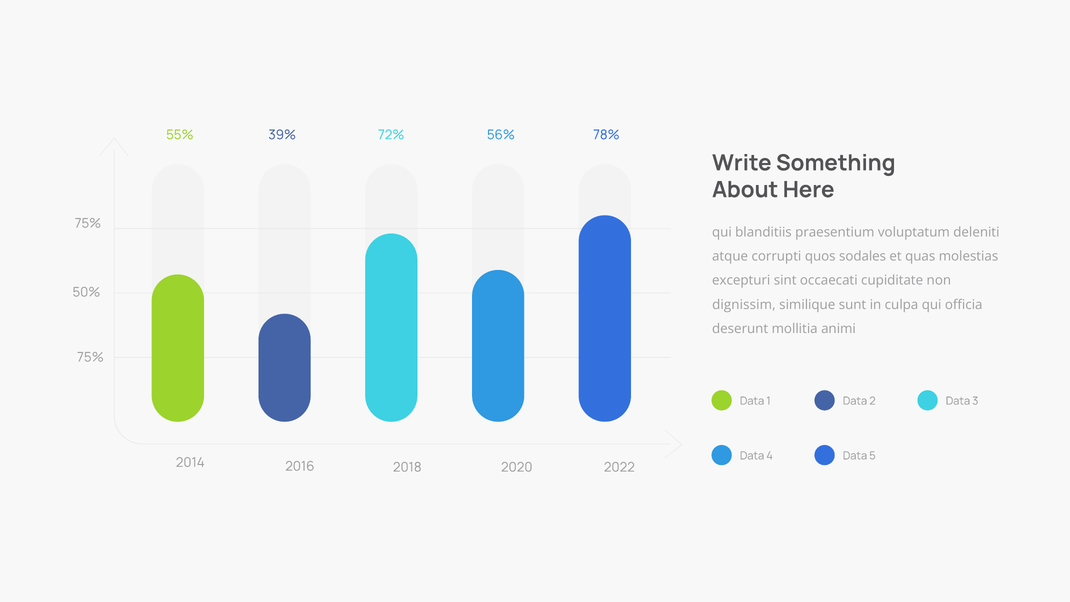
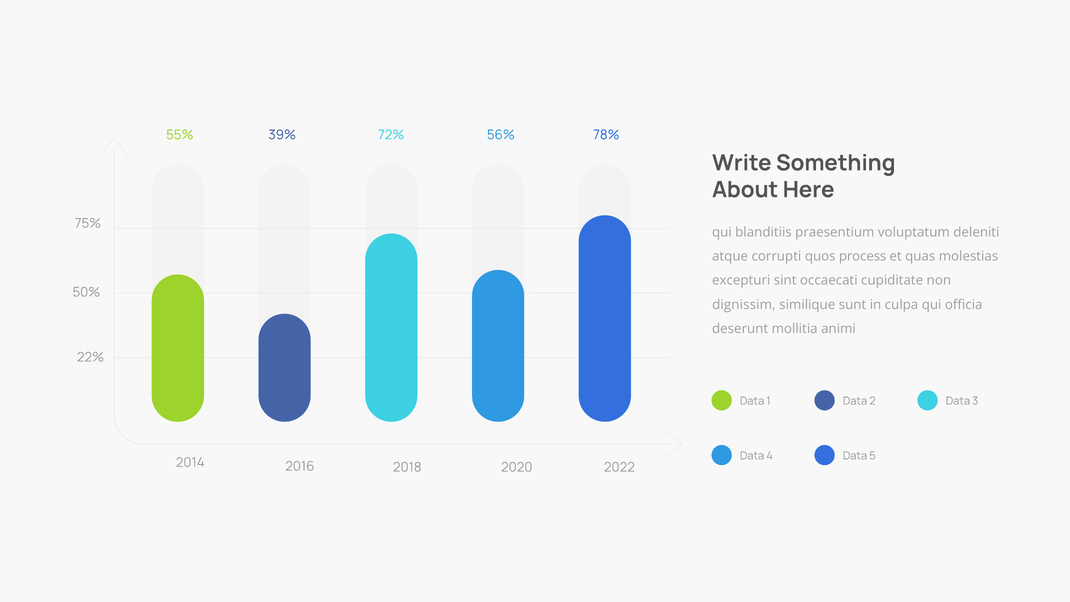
sodales: sodales -> process
75% at (90, 357): 75% -> 22%
